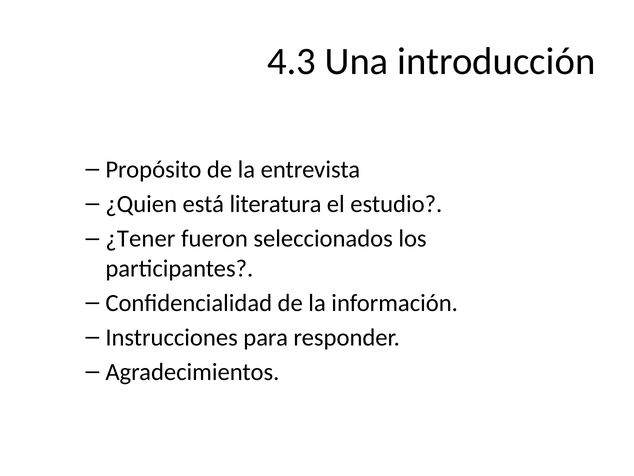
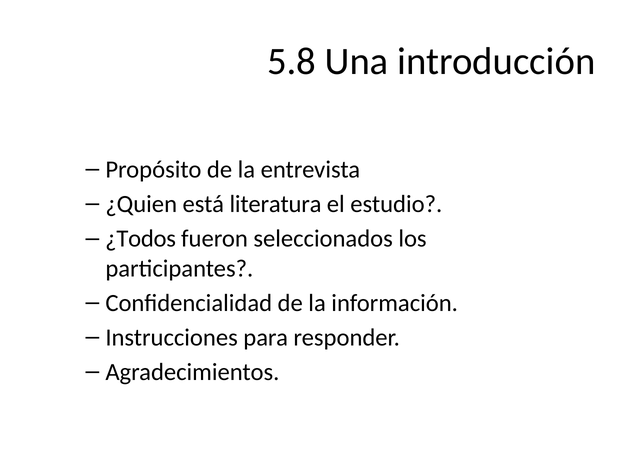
4.3: 4.3 -> 5.8
¿Tener: ¿Tener -> ¿Todos
